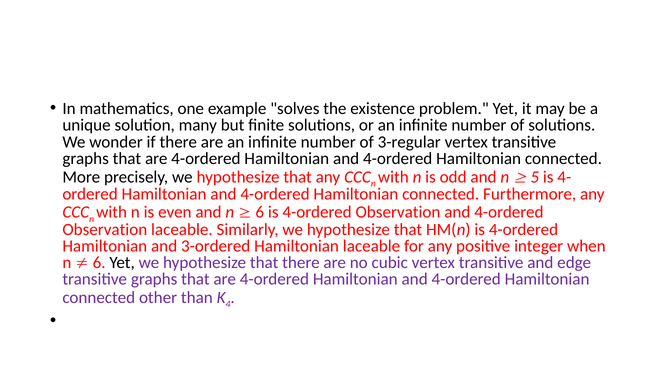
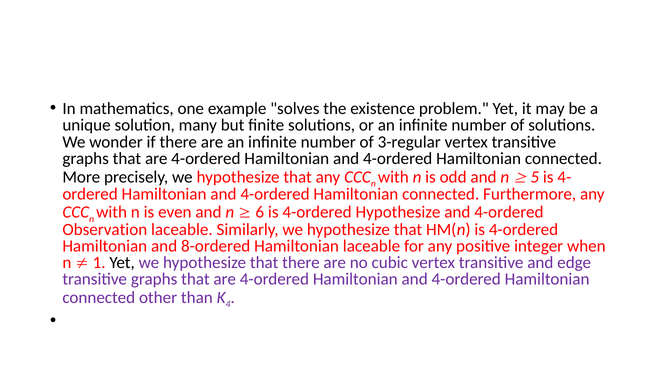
is 4-ordered Observation: Observation -> Hypothesize
3-ordered: 3-ordered -> 8-ordered
6 at (99, 262): 6 -> 1
